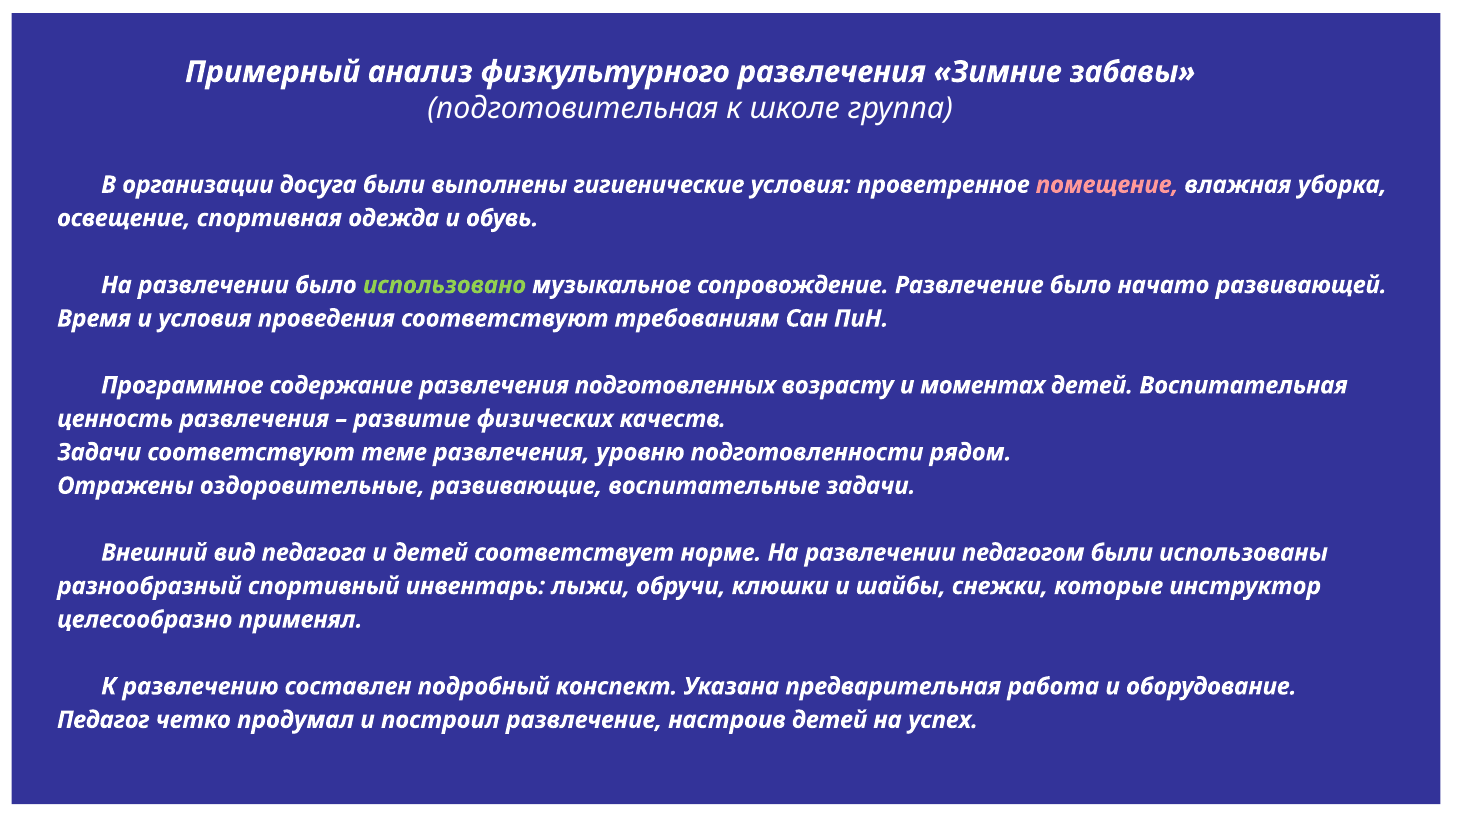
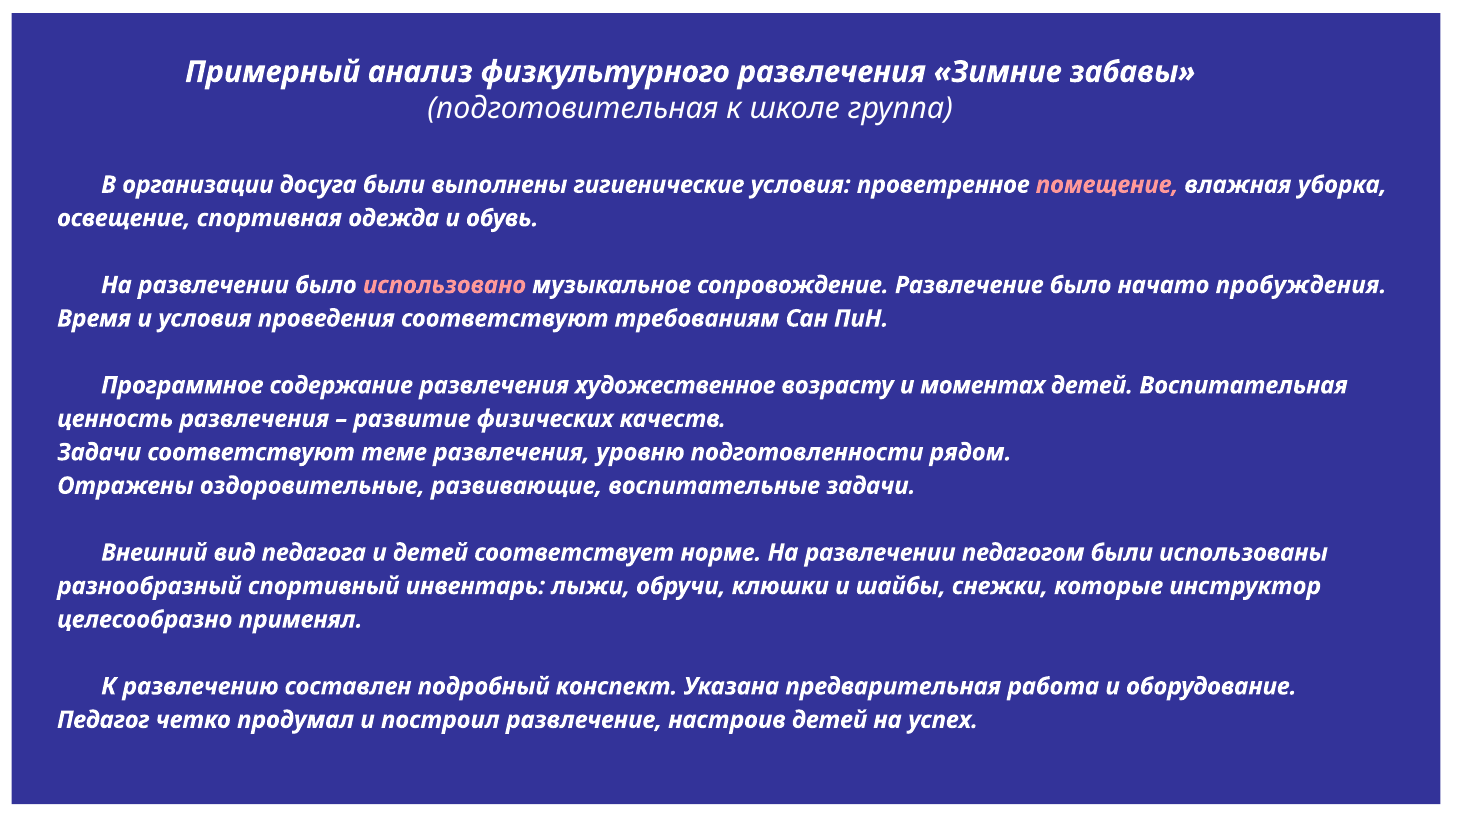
использовано colour: light green -> pink
развивающей: развивающей -> пробуждения
подготовленных: подготовленных -> художественное
